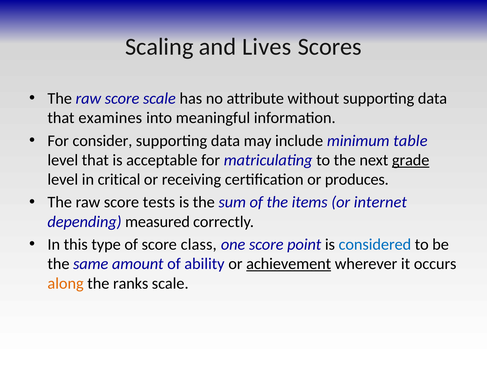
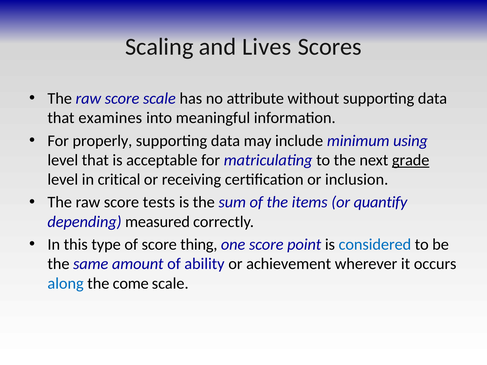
consider: consider -> properly
table: table -> using
produces: produces -> inclusion
internet: internet -> quantify
class: class -> thing
achievement underline: present -> none
along colour: orange -> blue
ranks: ranks -> come
